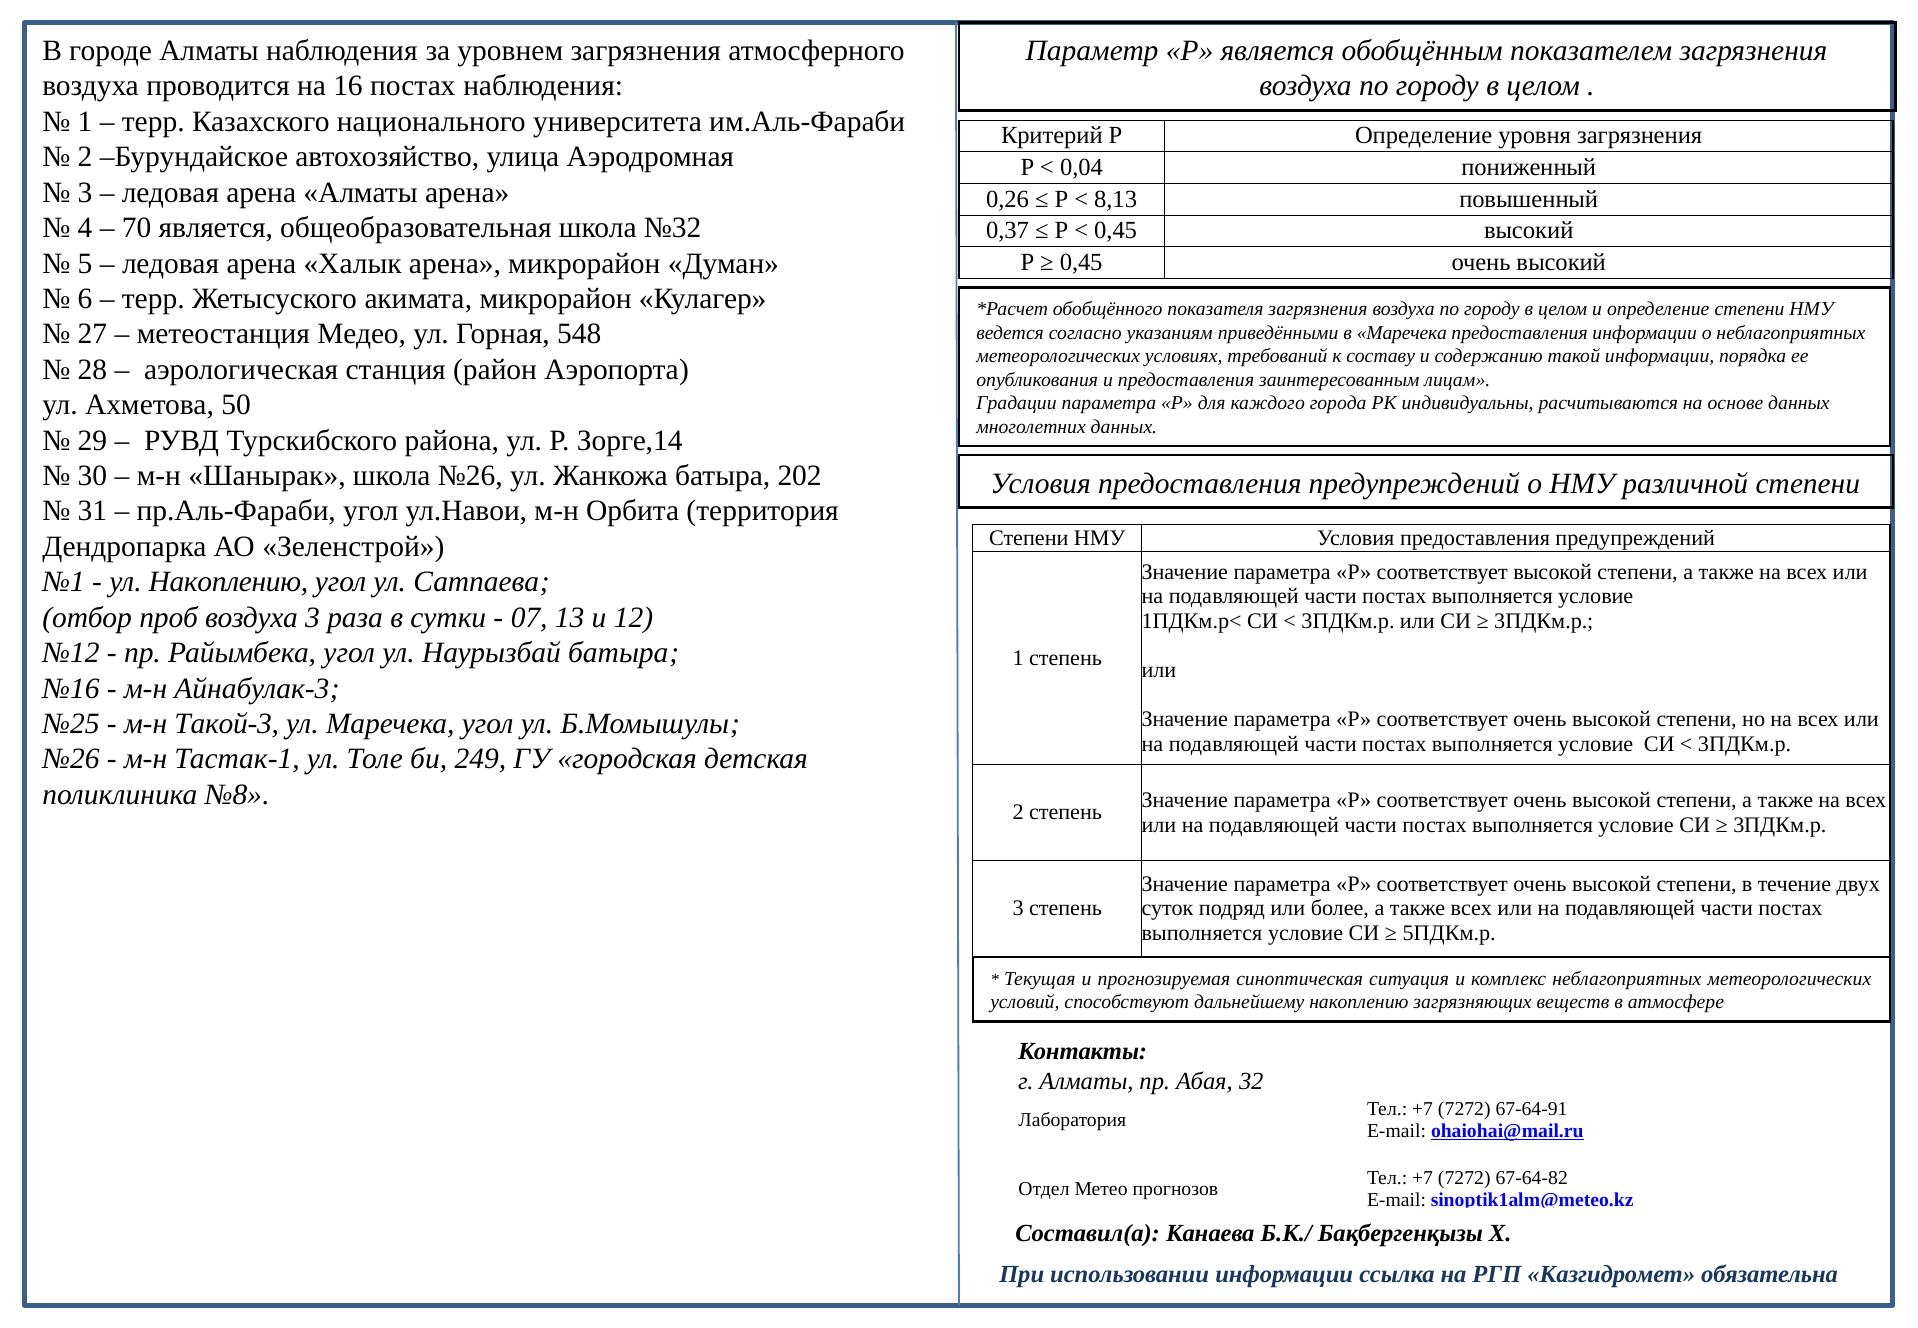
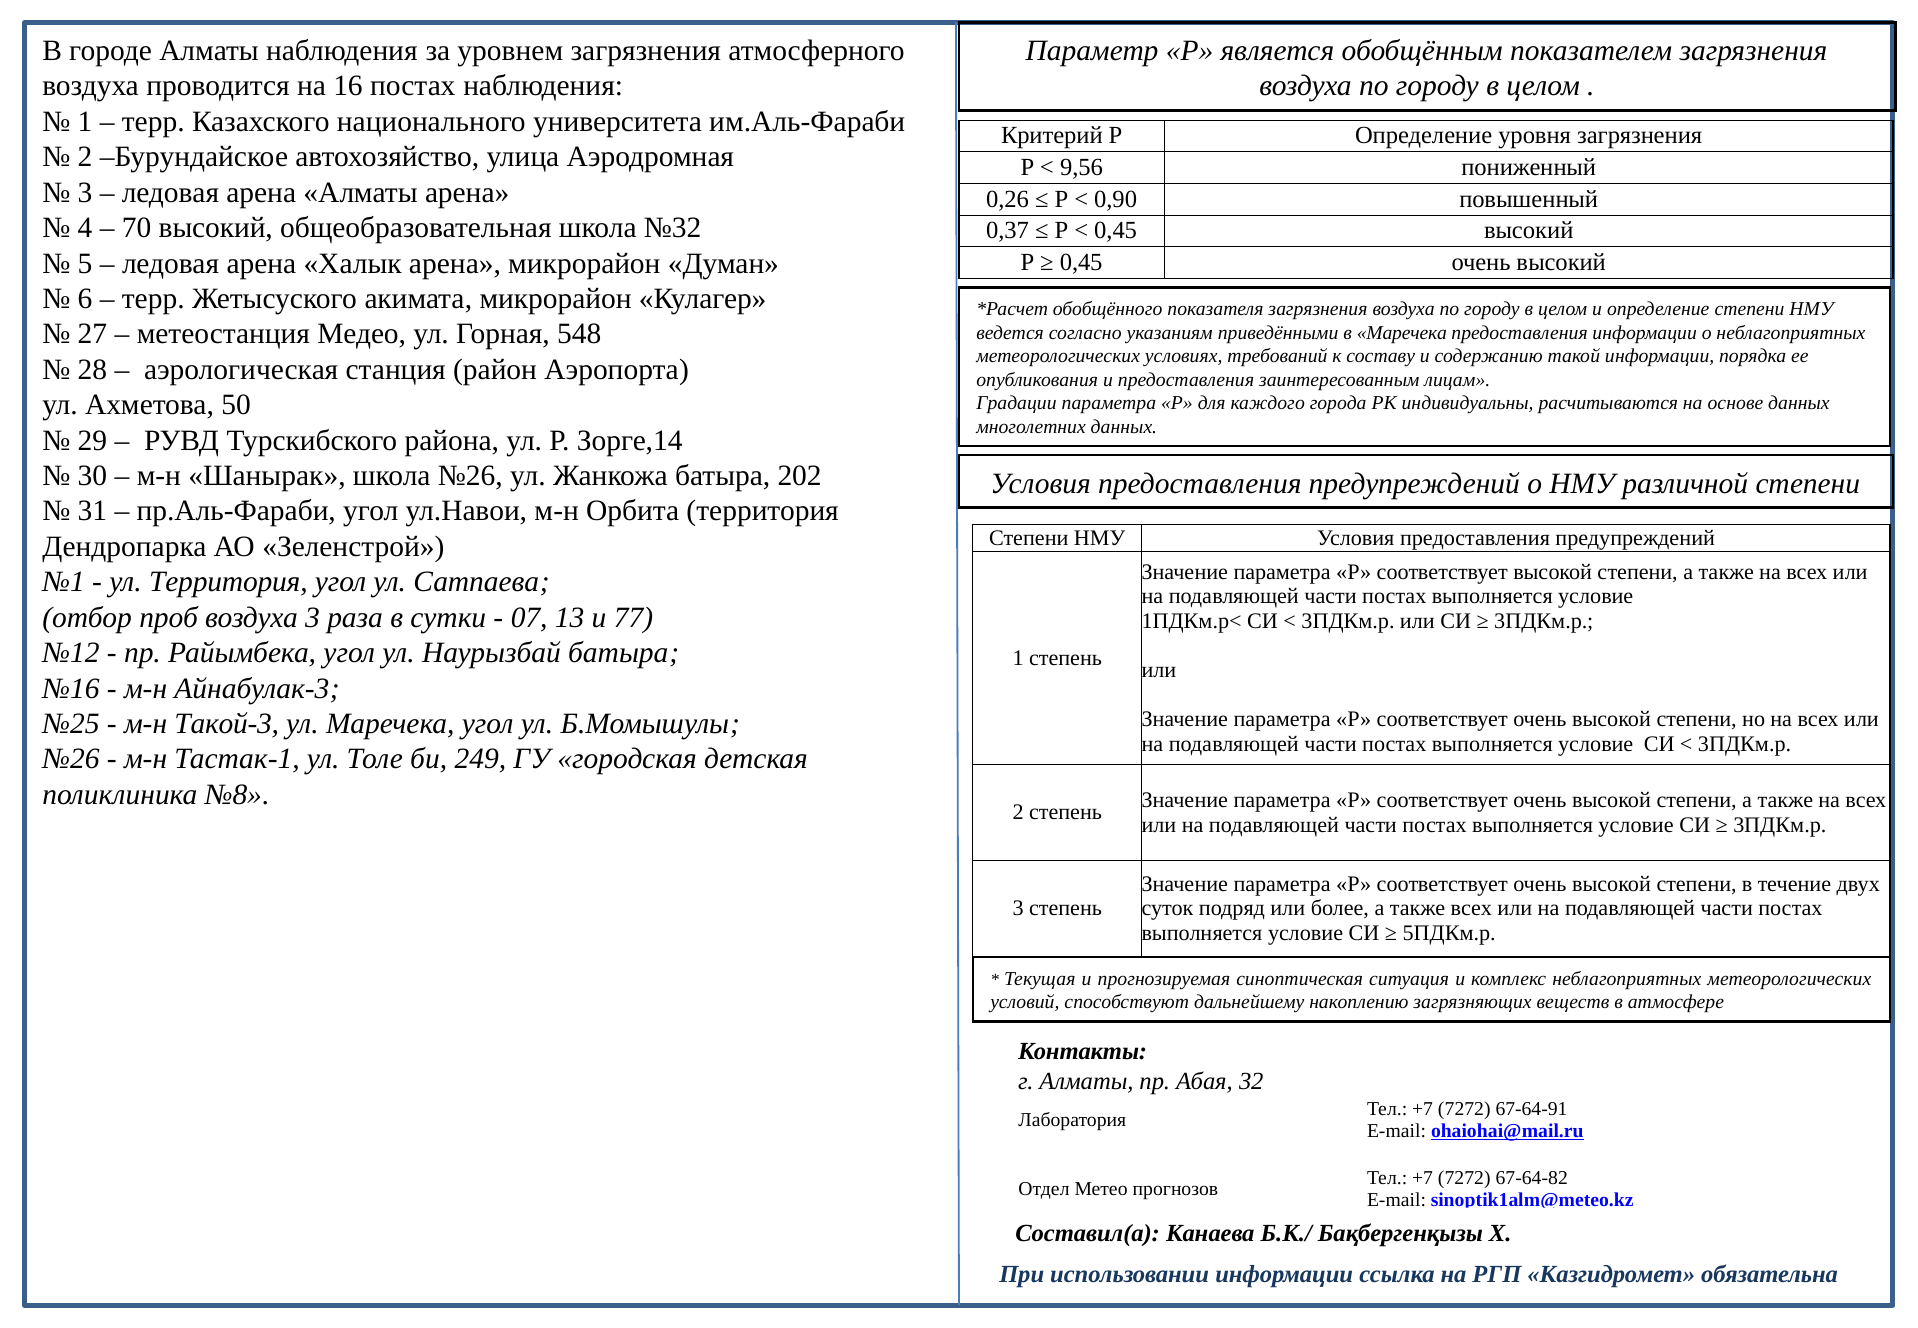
0,04: 0,04 -> 9,56
8,13: 8,13 -> 0,90
70 является: является -> высокий
ул Накоплению: Накоплению -> Территория
12: 12 -> 77
